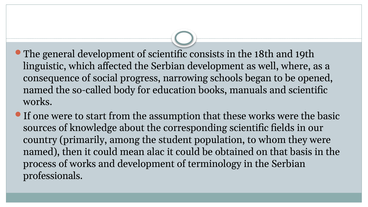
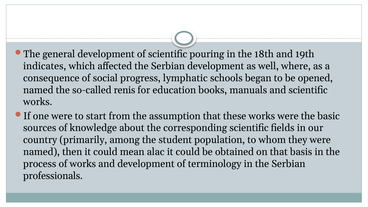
consists: consists -> pouring
linguistic: linguistic -> indicates
narrowing: narrowing -> lymphatic
body: body -> renis
